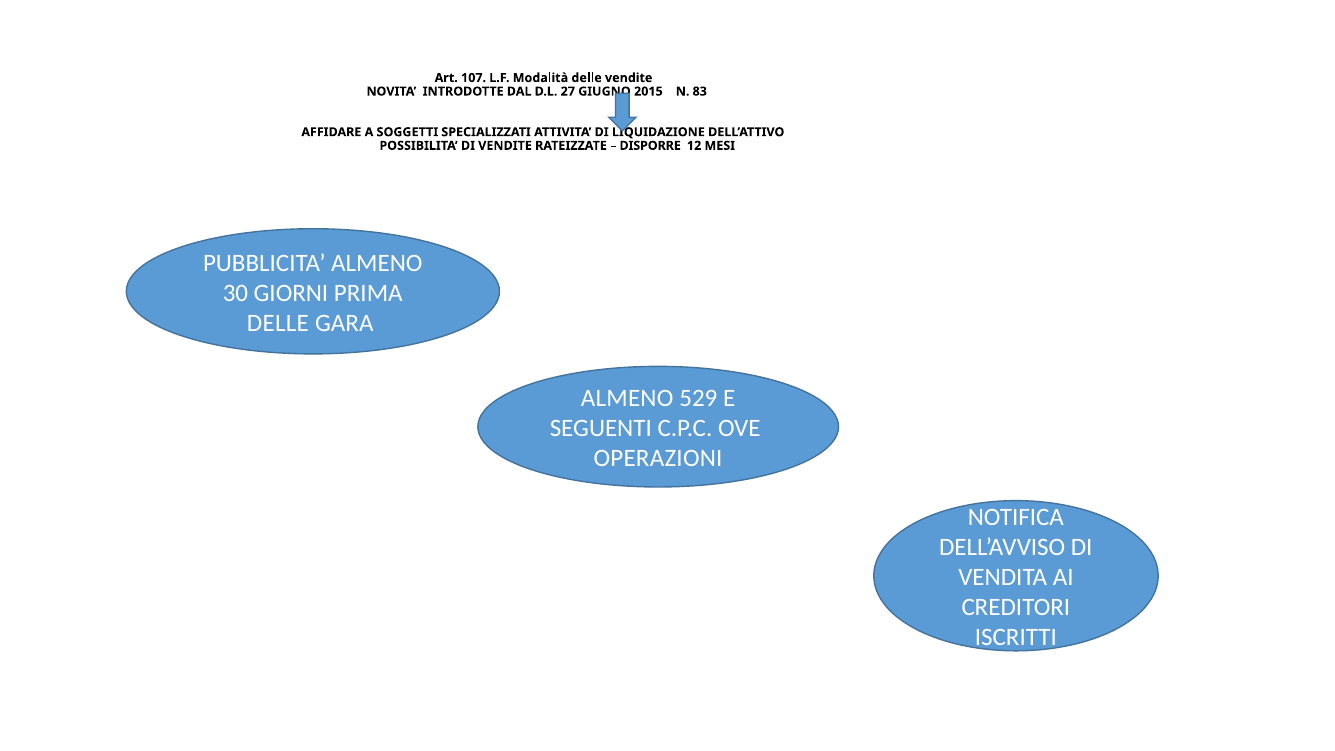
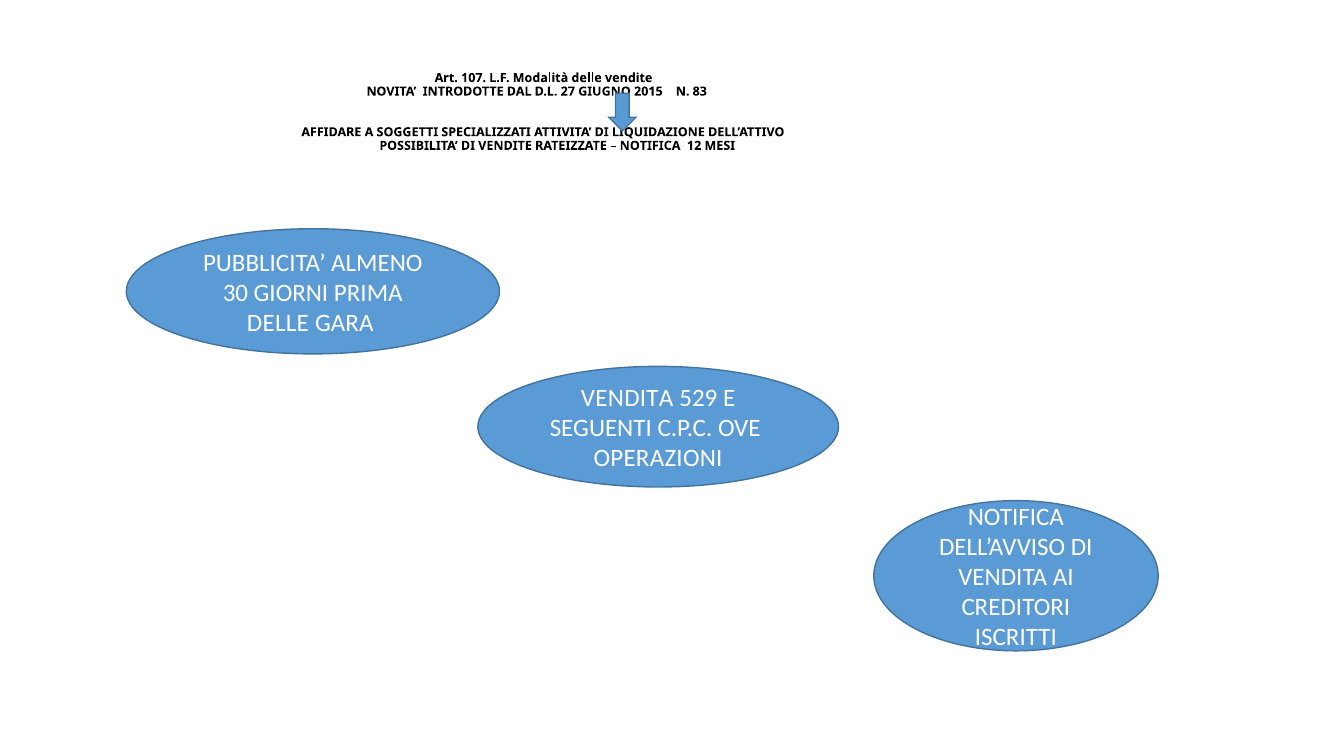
DISPORRE at (650, 146): DISPORRE -> NOTIFICA
ALMENO at (627, 398): ALMENO -> VENDITA
